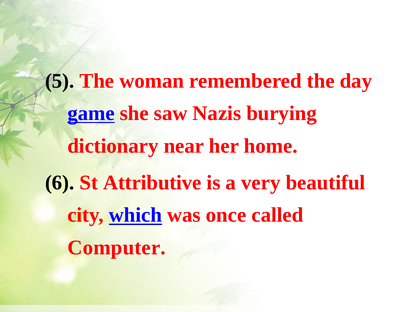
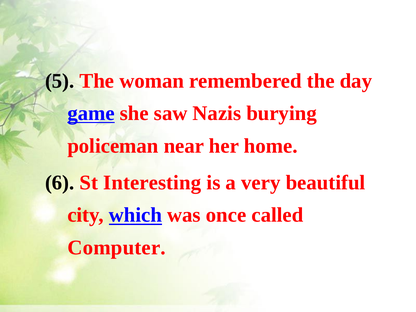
dictionary: dictionary -> policeman
Attributive: Attributive -> Interesting
